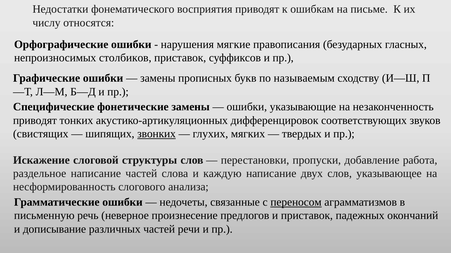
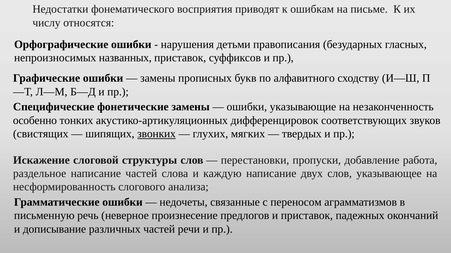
мягкие: мягкие -> детьми
столбиков: столбиков -> названных
называемым: называемым -> алфавитного
приводят at (35, 121): приводят -> особенно
переносом underline: present -> none
